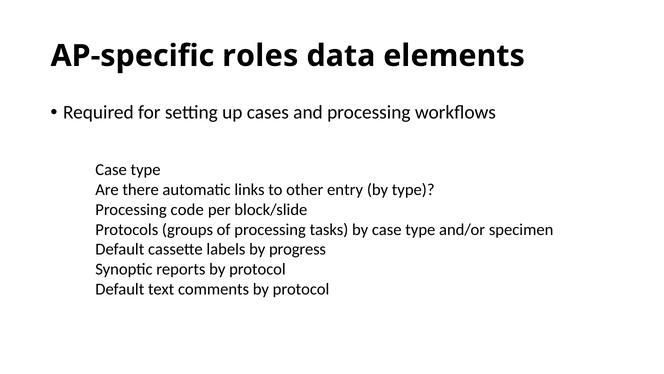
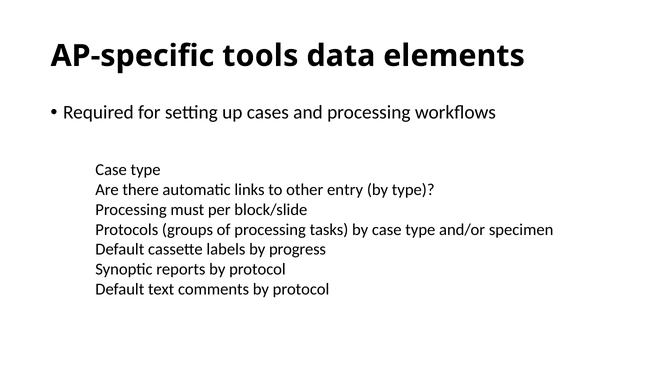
roles: roles -> tools
code: code -> must
